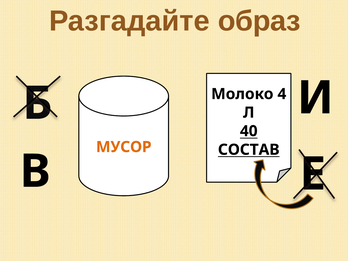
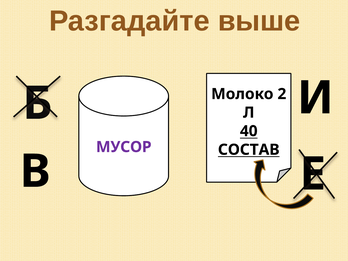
образ: образ -> выше
4: 4 -> 2
МУСОР colour: orange -> purple
